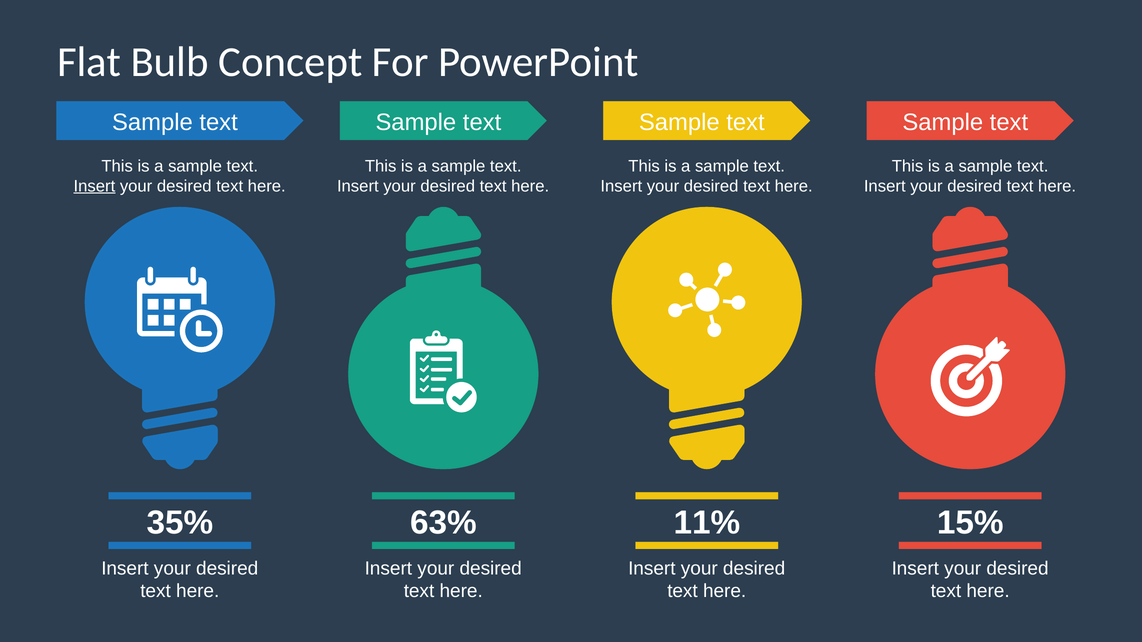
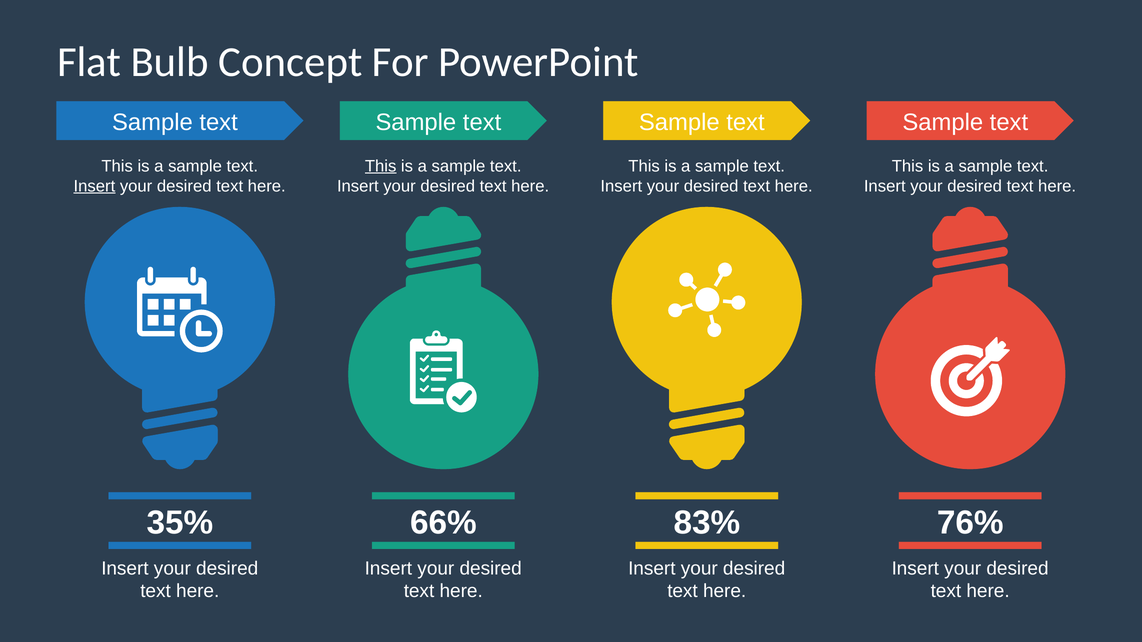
This at (381, 166) underline: none -> present
63%: 63% -> 66%
11%: 11% -> 83%
15%: 15% -> 76%
